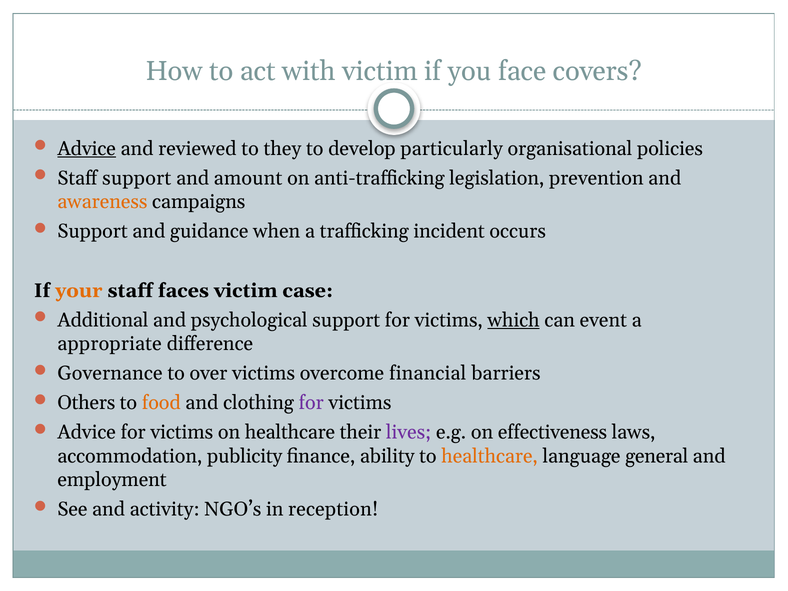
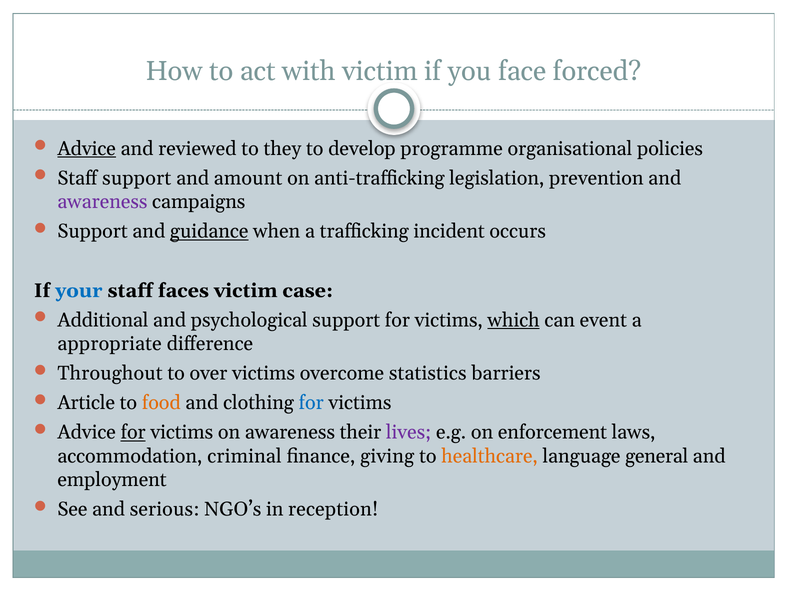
covers: covers -> forced
particularly: particularly -> programme
awareness at (102, 202) colour: orange -> purple
guidance underline: none -> present
your colour: orange -> blue
Governance: Governance -> Throughout
financial: financial -> statistics
Others: Others -> Article
for at (311, 403) colour: purple -> blue
for at (133, 432) underline: none -> present
on healthcare: healthcare -> awareness
effectiveness: effectiveness -> enforcement
publicity: publicity -> criminal
ability: ability -> giving
activity: activity -> serious
